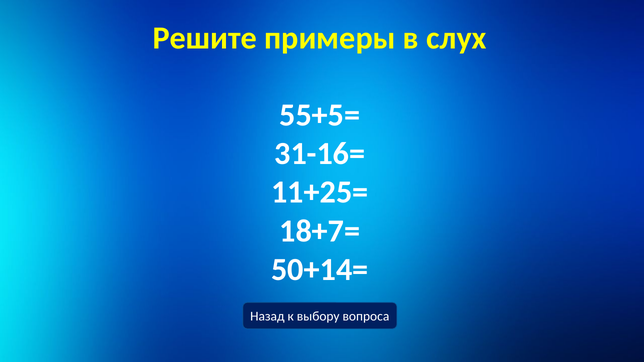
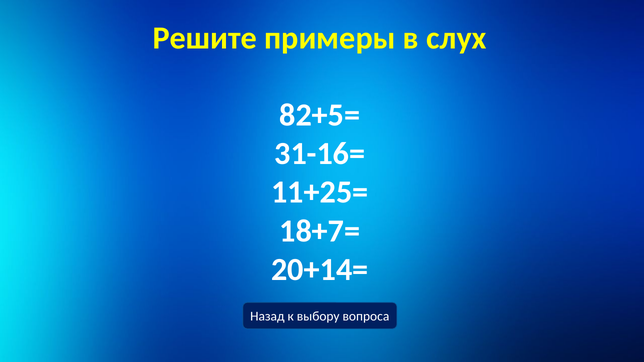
55+5=: 55+5= -> 82+5=
50+14=: 50+14= -> 20+14=
